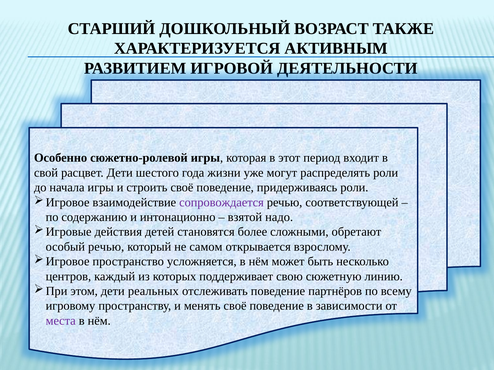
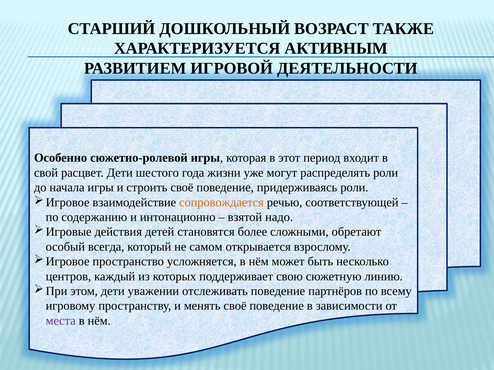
сопровождается colour: purple -> orange
особый речью: речью -> всегда
реальных: реальных -> уважении
